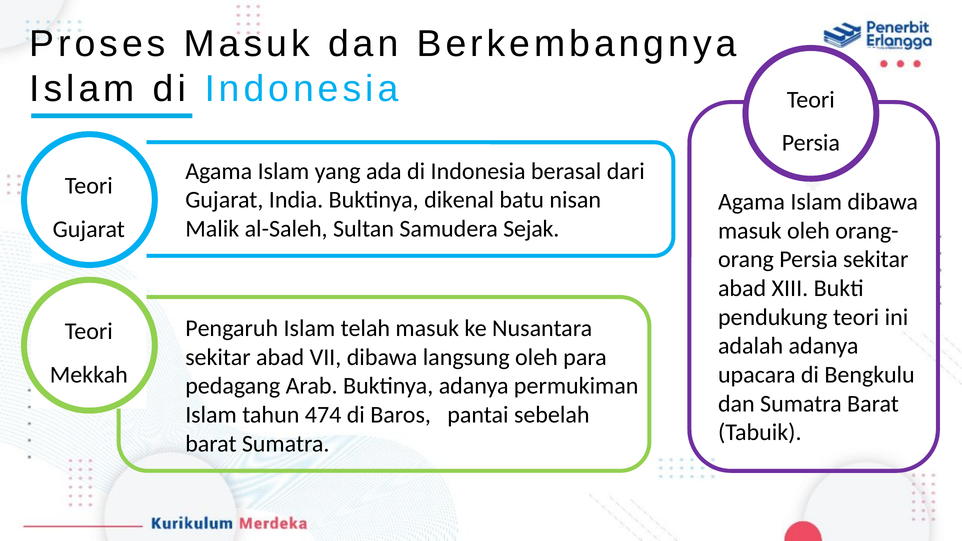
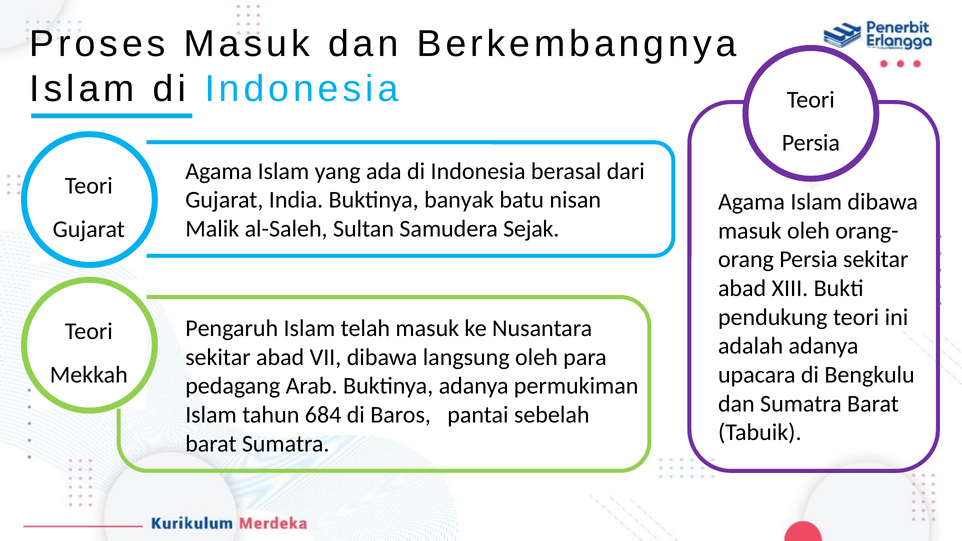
dikenal: dikenal -> banyak
474: 474 -> 684
